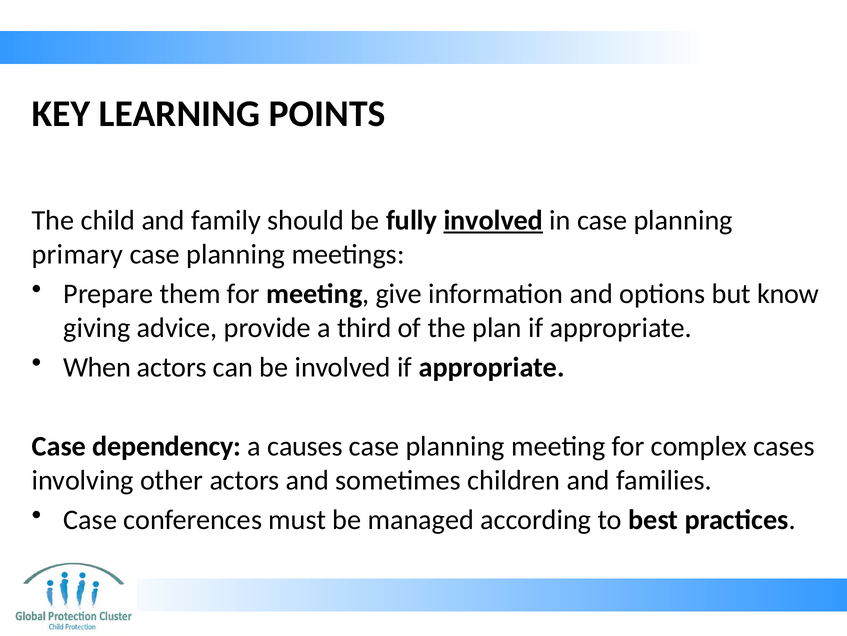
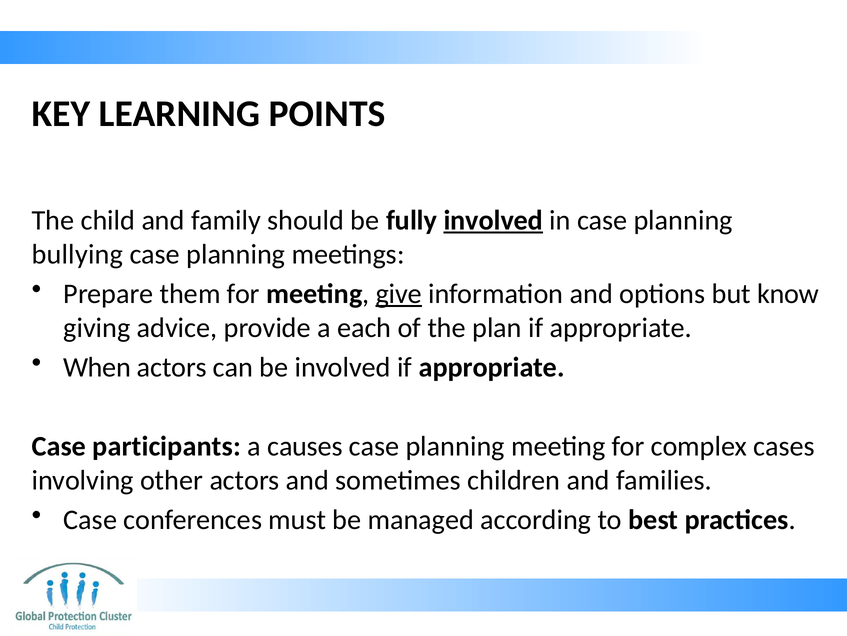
primary: primary -> bullying
give underline: none -> present
third: third -> each
dependency: dependency -> participants
